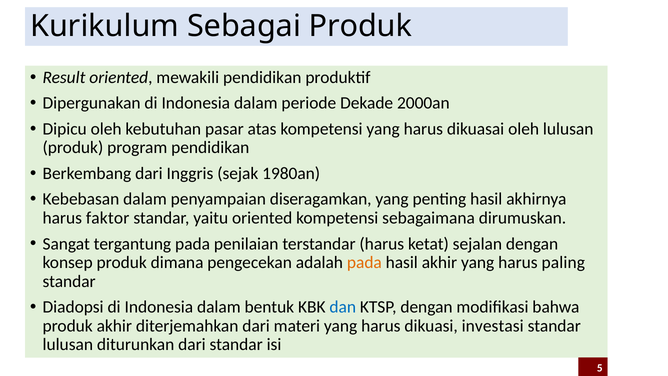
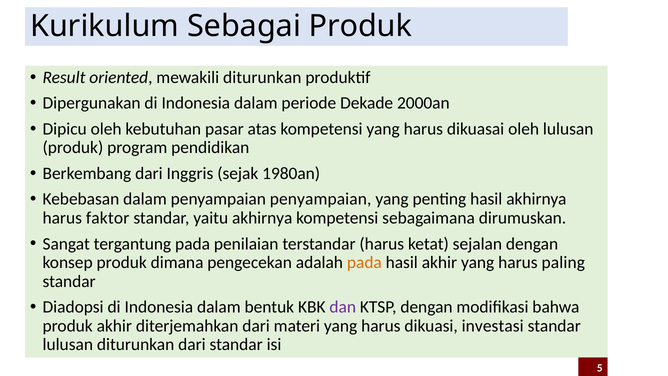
mewakili pendidikan: pendidikan -> diturunkan
penyampaian diseragamkan: diseragamkan -> penyampaian
yaitu oriented: oriented -> akhirnya
dan colour: blue -> purple
